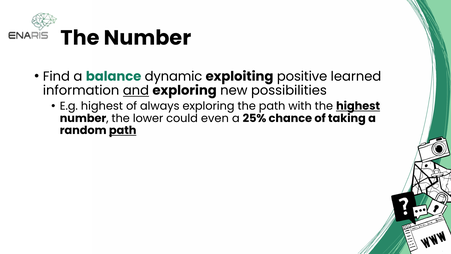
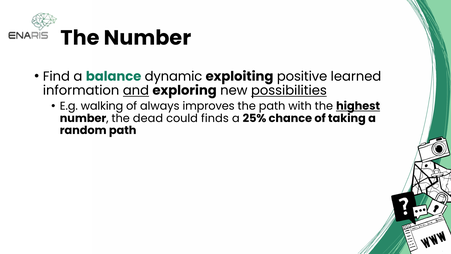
possibilities underline: none -> present
E.g highest: highest -> walking
always exploring: exploring -> improves
lower: lower -> dead
even: even -> finds
path at (123, 130) underline: present -> none
